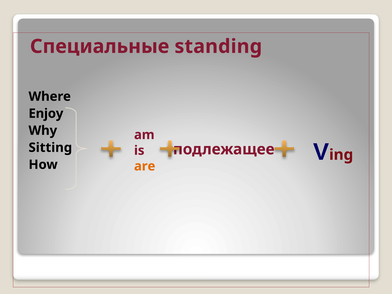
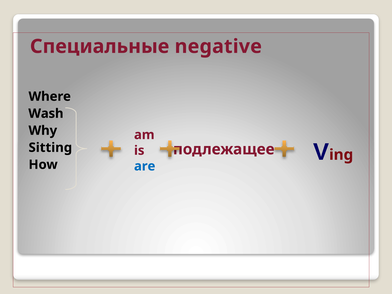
standing: standing -> negative
Enjoy: Enjoy -> Wash
are colour: orange -> blue
